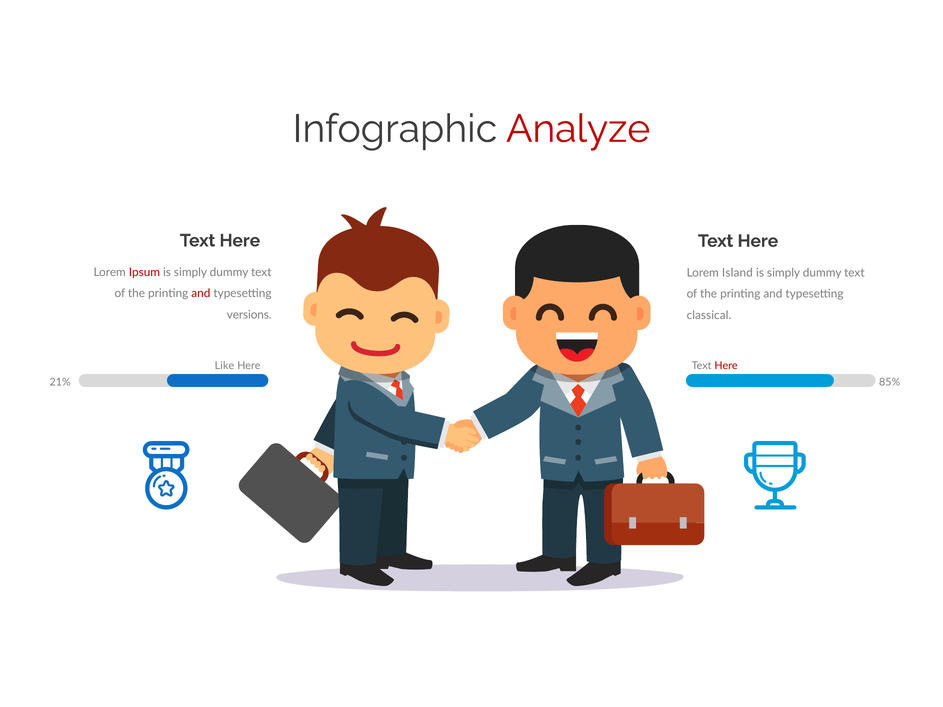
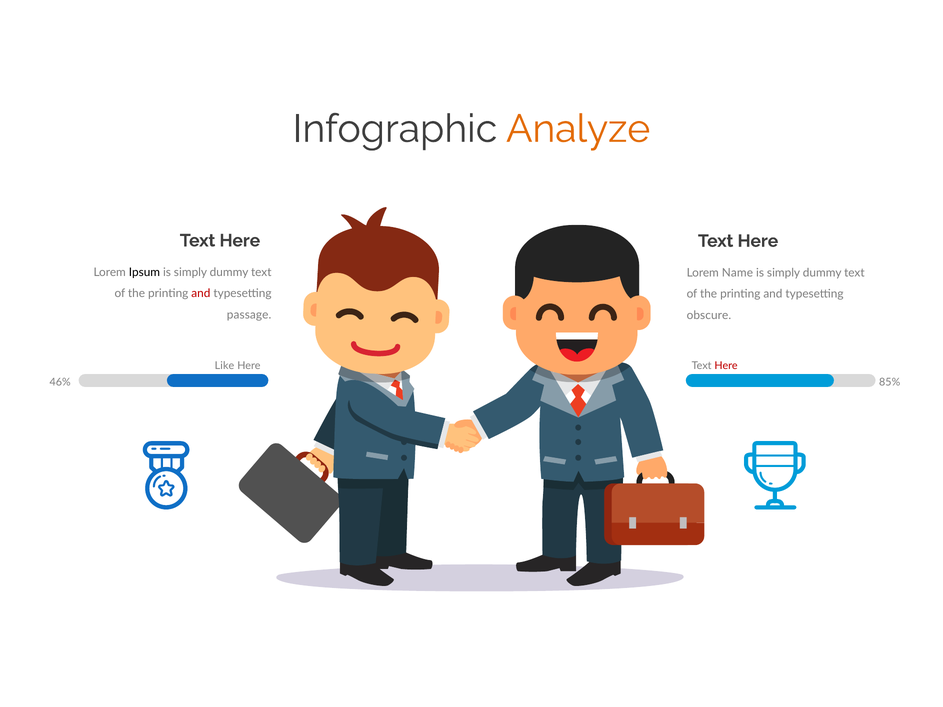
Analyze colour: red -> orange
Ipsum colour: red -> black
Island: Island -> Name
versions: versions -> passage
classical: classical -> obscure
21%: 21% -> 46%
